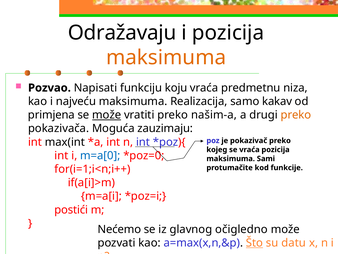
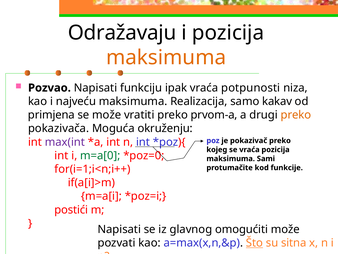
koju: koju -> ipak
predmetnu: predmetnu -> potpunosti
može at (107, 115) underline: present -> none
našim-a: našim-a -> prvom-a
zauzimaju: zauzimaju -> okruženju
max(int colour: black -> purple
m=a[0 colour: blue -> green
Nećemo at (119, 229): Nećemo -> Napisati
očigledno: očigledno -> omogućiti
datu: datu -> sitna
